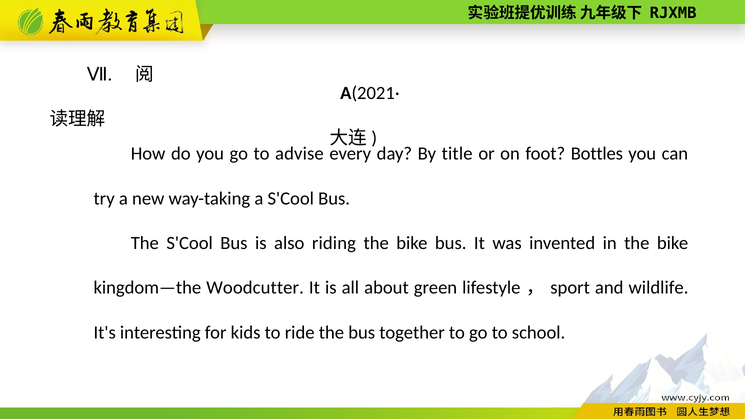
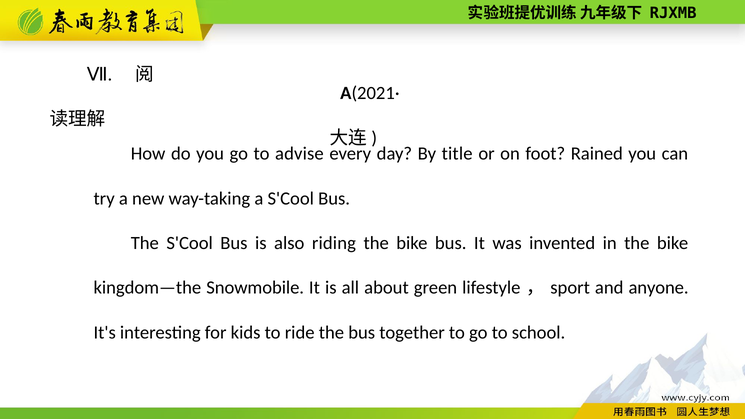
Bottles: Bottles -> Rained
Woodcutter: Woodcutter -> Snowmobile
wildlife: wildlife -> anyone
